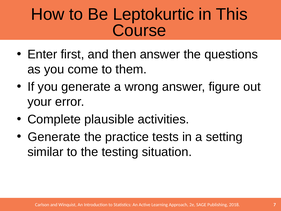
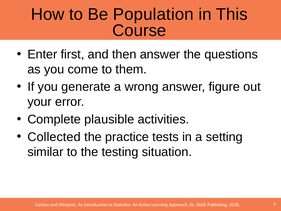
Leptokurtic: Leptokurtic -> Population
Generate at (54, 137): Generate -> Collected
